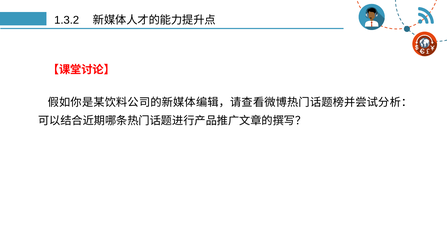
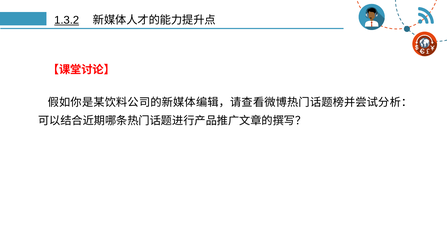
1.3.2 underline: none -> present
